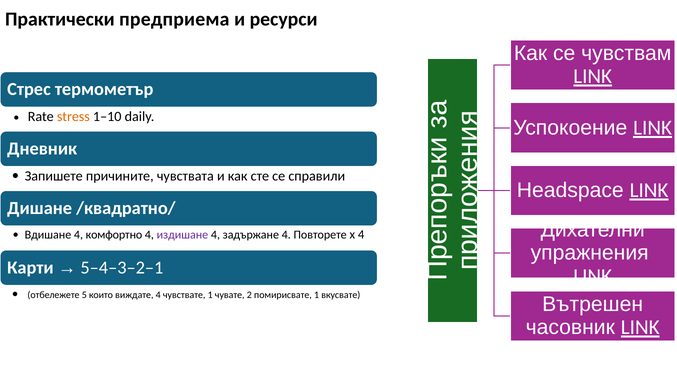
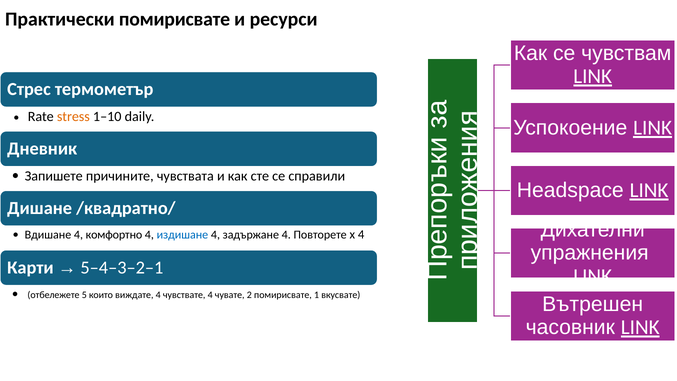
Практически предприема: предприема -> помирисвате
издишане colour: purple -> blue
чувствате 1: 1 -> 4
